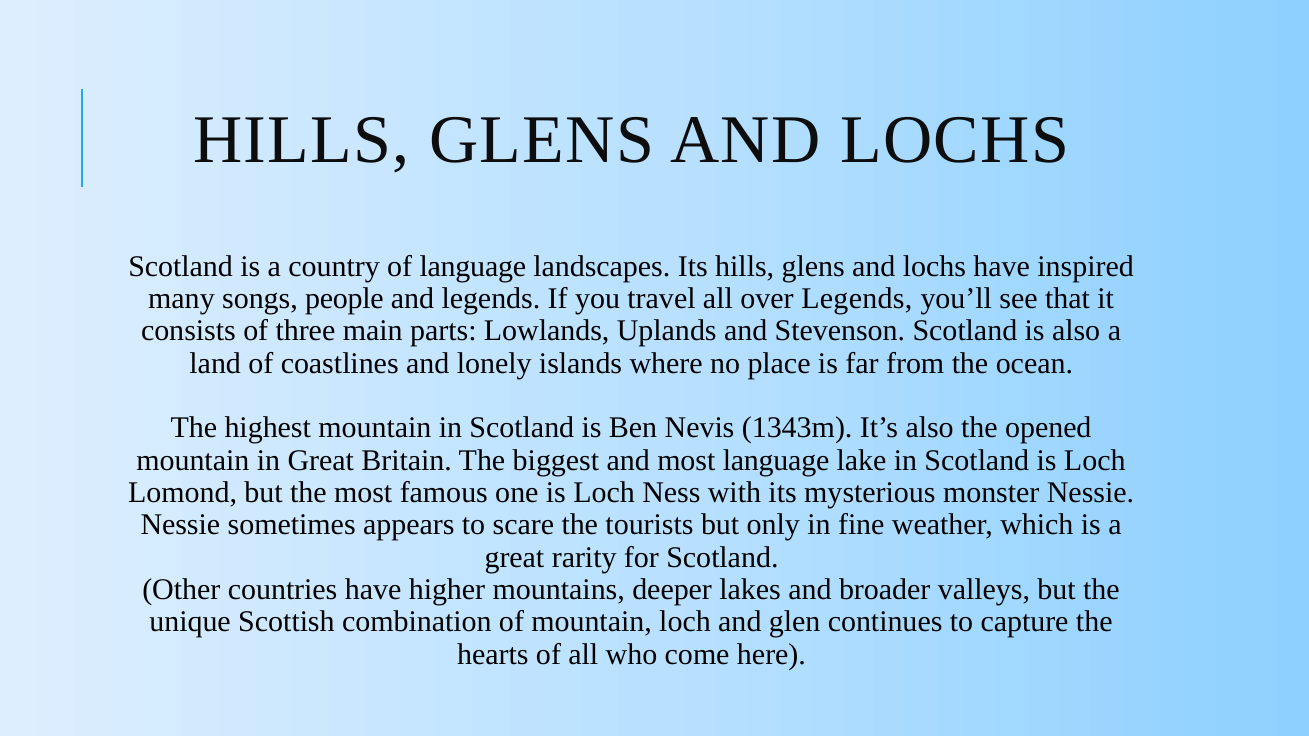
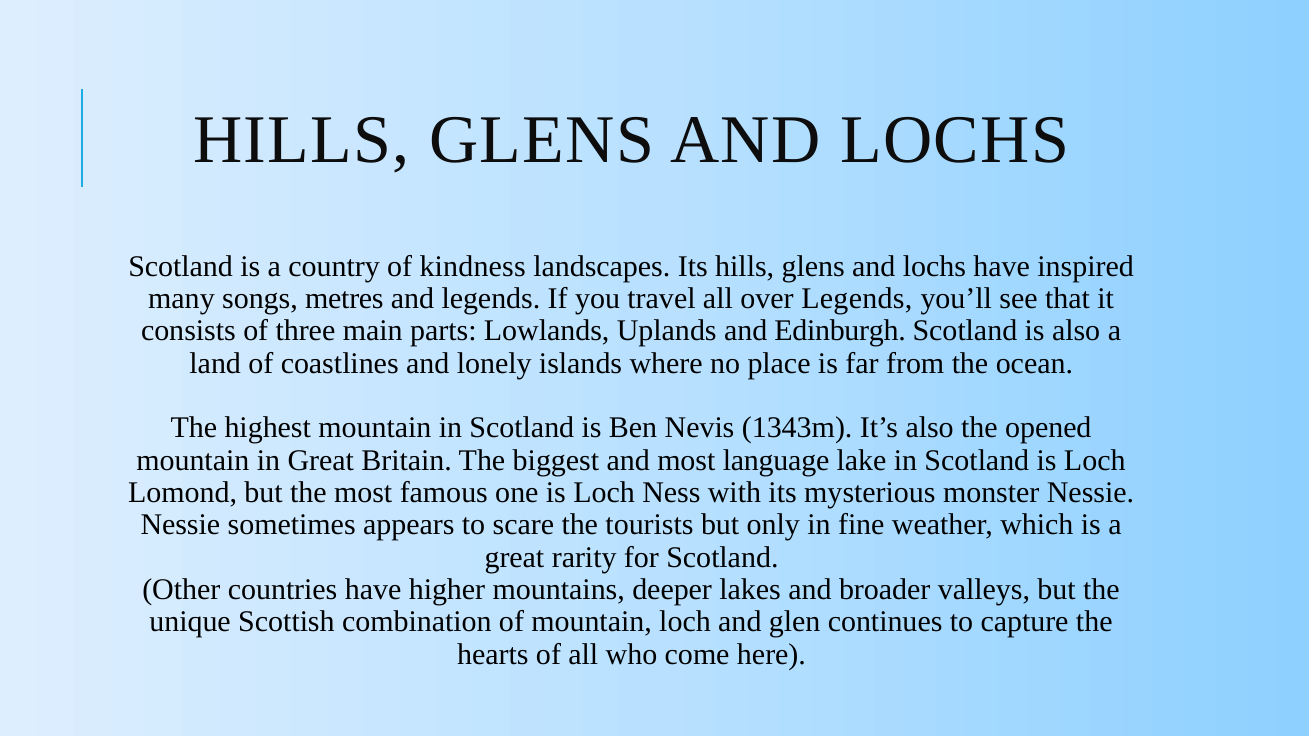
of language: language -> kindness
people: people -> metres
Stevenson: Stevenson -> Edinburgh
